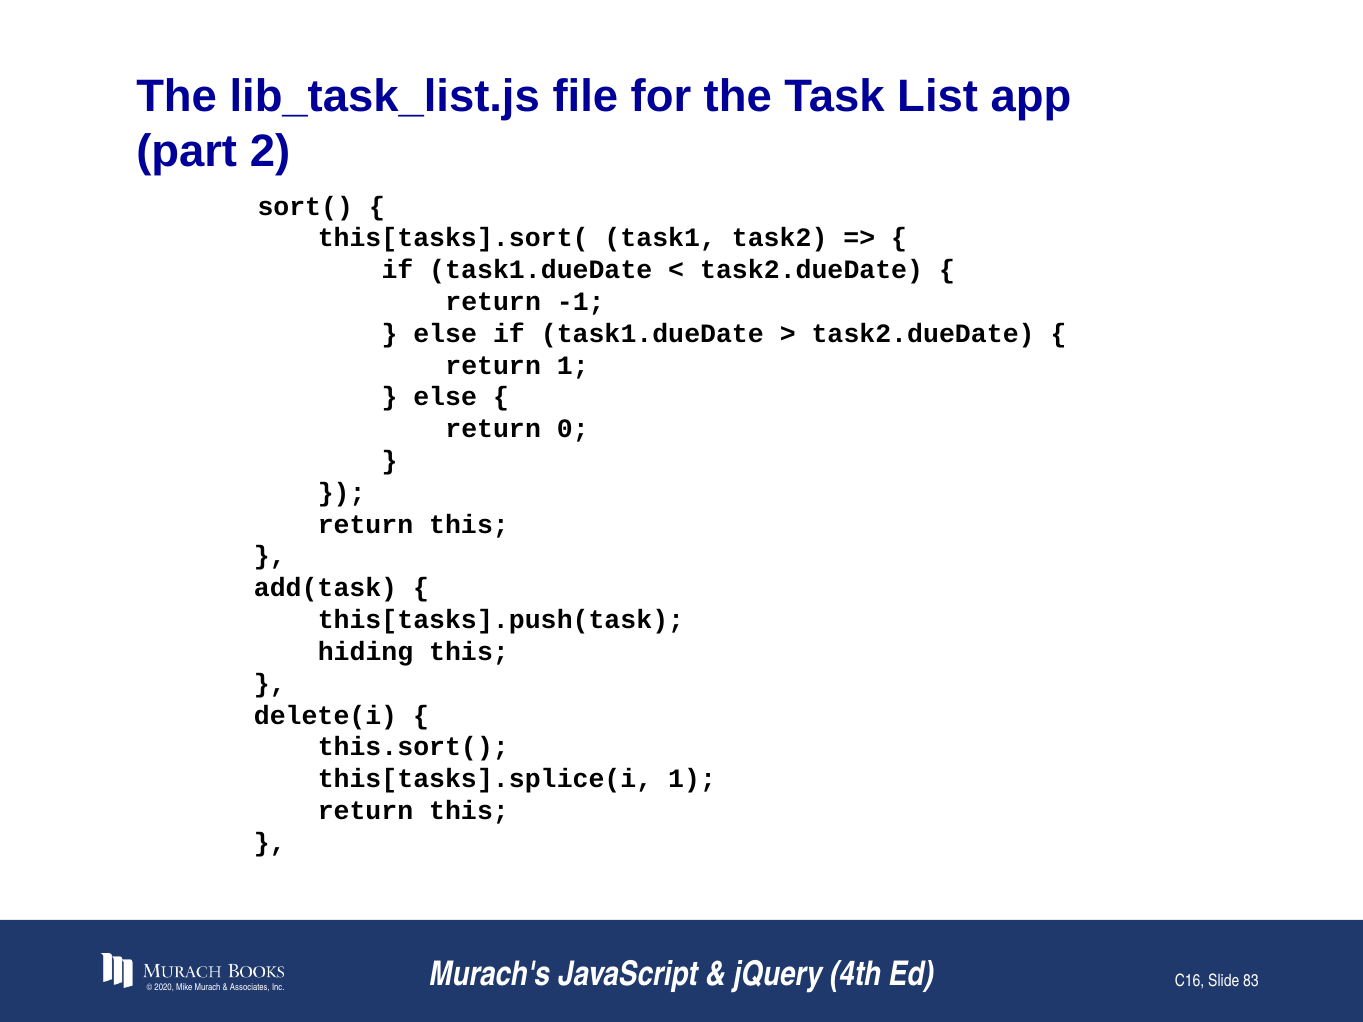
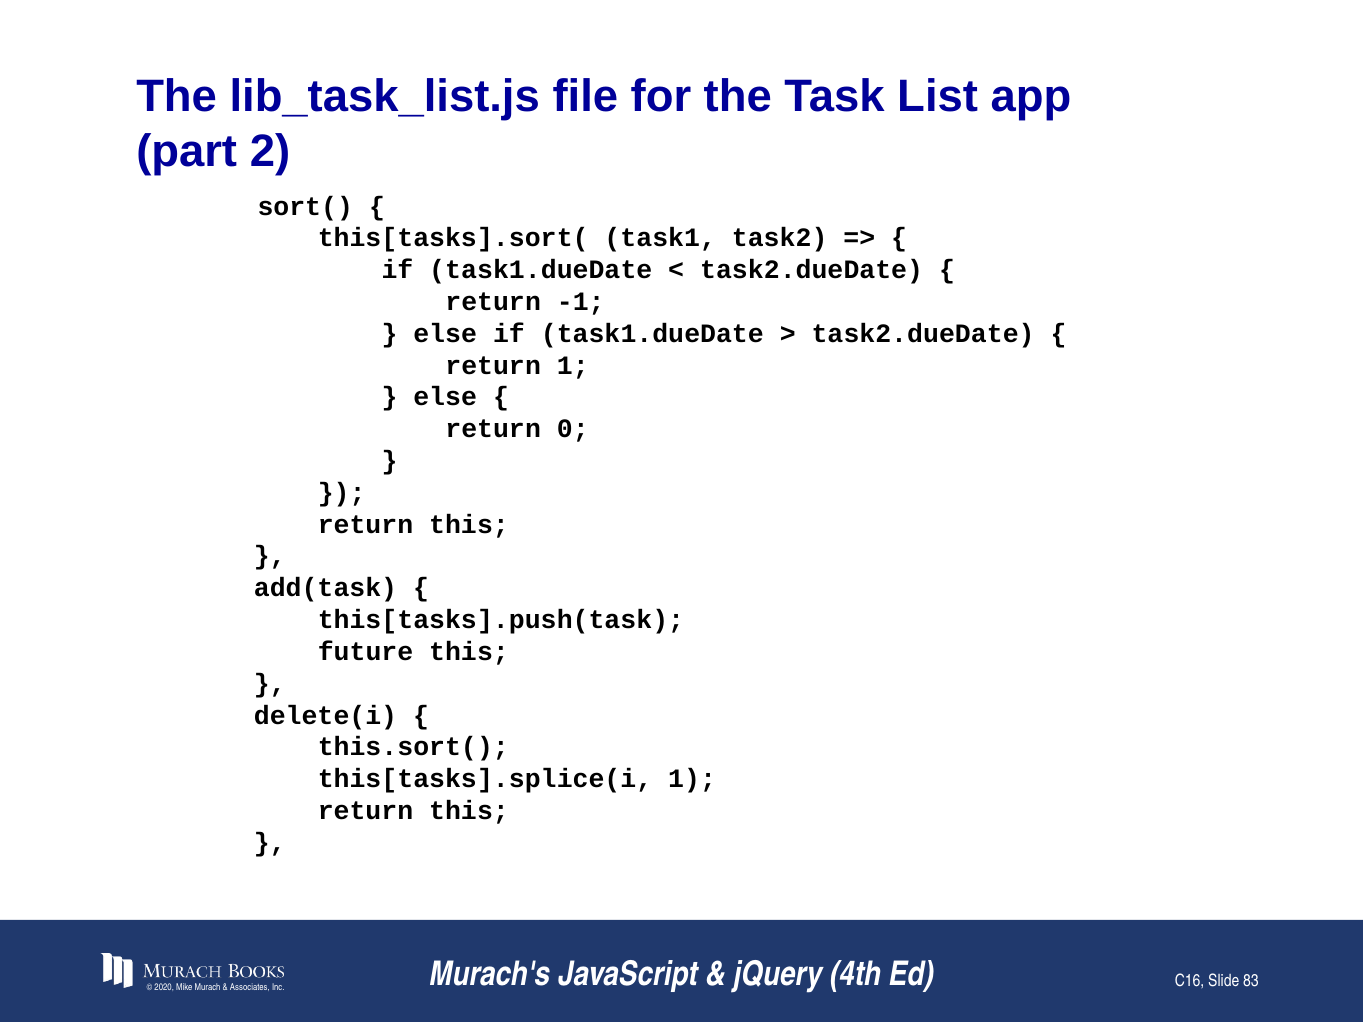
hiding: hiding -> future
